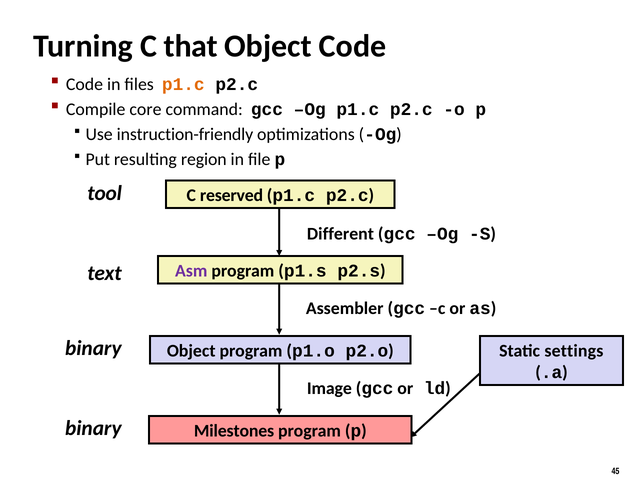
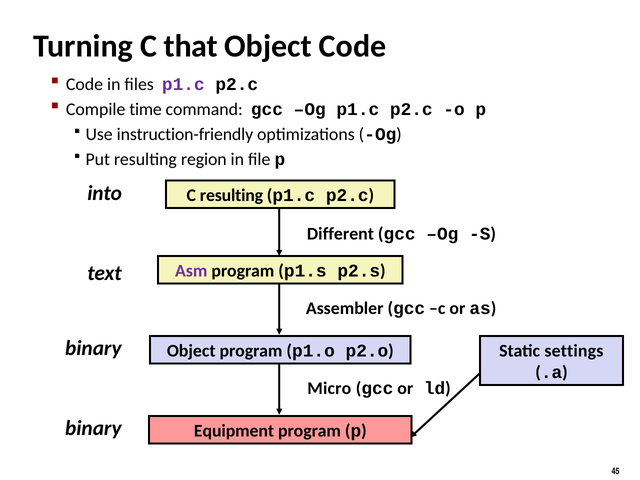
p1.c at (183, 84) colour: orange -> purple
core: core -> time
tool: tool -> into
C reserved: reserved -> resulting
Image: Image -> Micro
Milestones: Milestones -> Equipment
